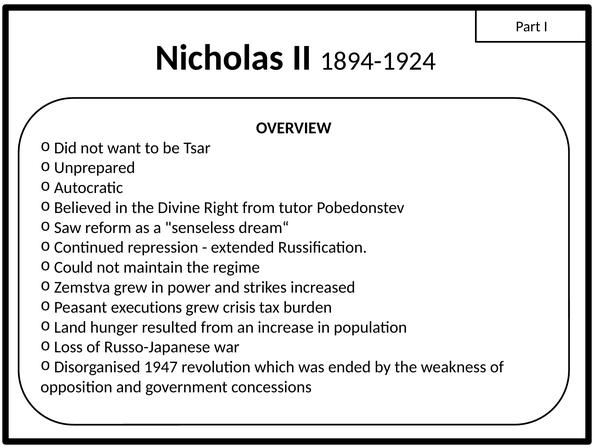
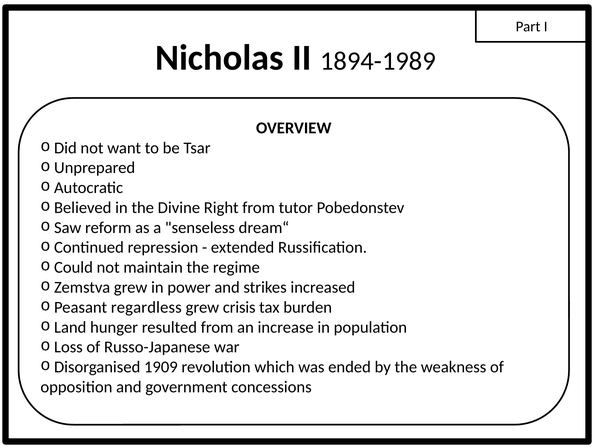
1894-1924: 1894-1924 -> 1894-1989
executions: executions -> regardless
1947: 1947 -> 1909
